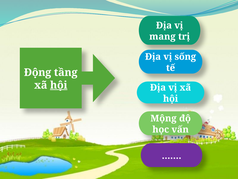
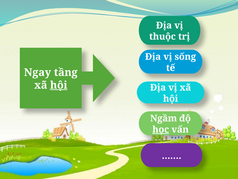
mang: mang -> thuộc
Động: Động -> Ngay
Mộng: Mộng -> Ngầm
học underline: none -> present
